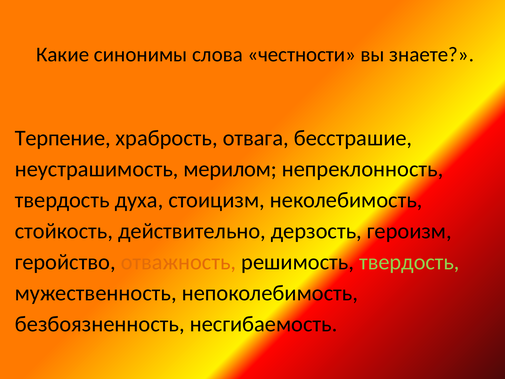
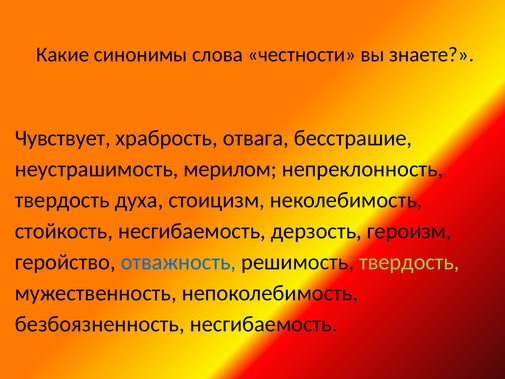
Терпение: Терпение -> Чувствует
стойкость действительно: действительно -> несгибаемость
отважность colour: orange -> blue
